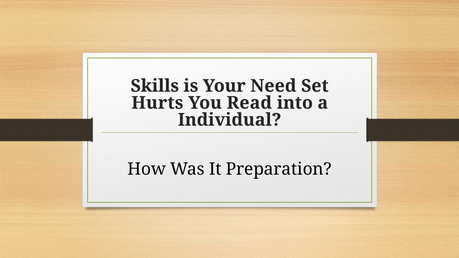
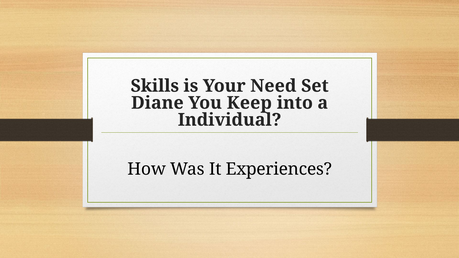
Hurts: Hurts -> Diane
Read: Read -> Keep
Preparation: Preparation -> Experiences
